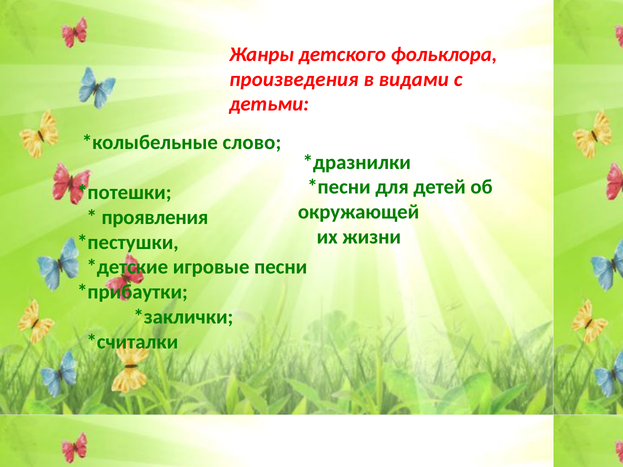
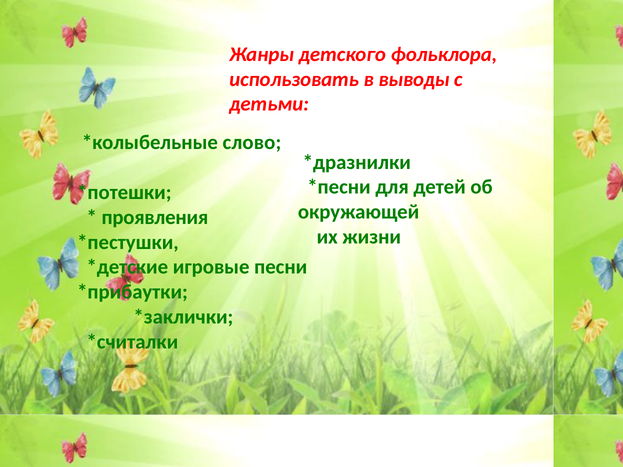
произведения: произведения -> использовать
видами: видами -> выводы
